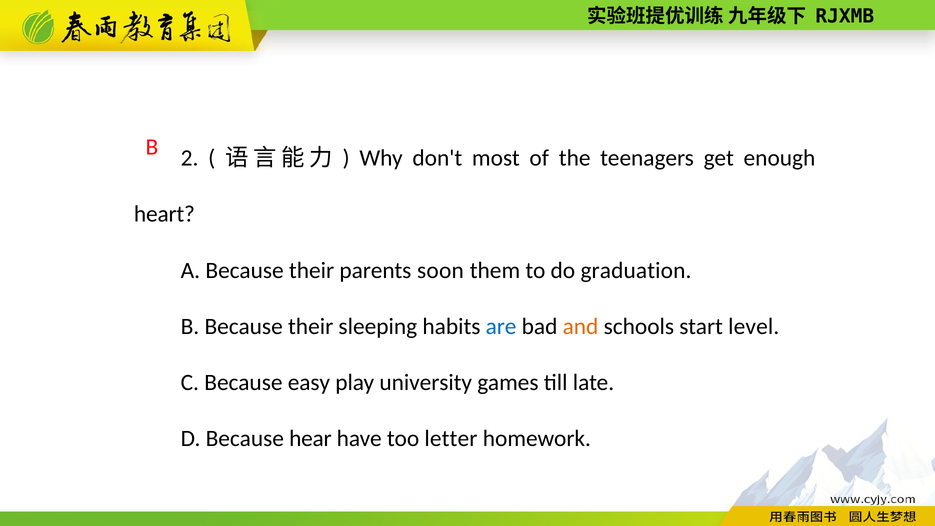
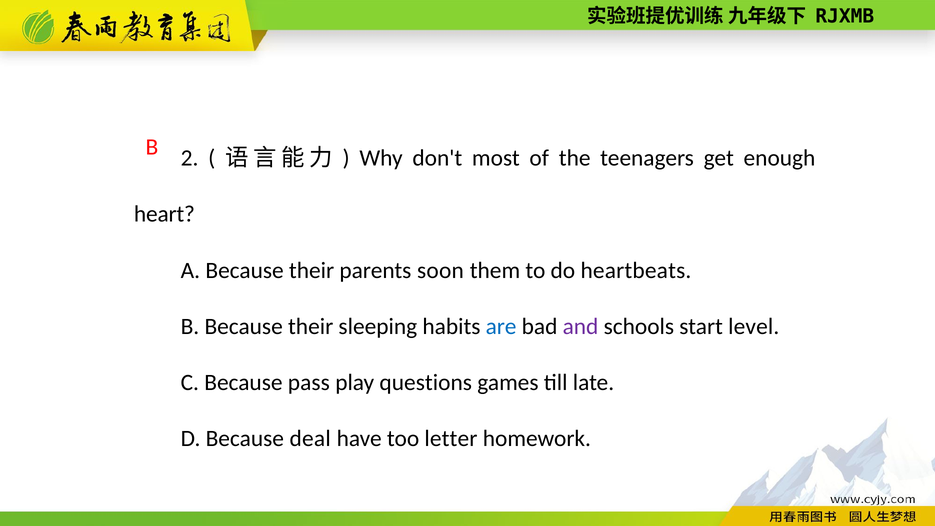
graduation: graduation -> heartbeats
and colour: orange -> purple
easy: easy -> pass
university: university -> questions
hear: hear -> deal
